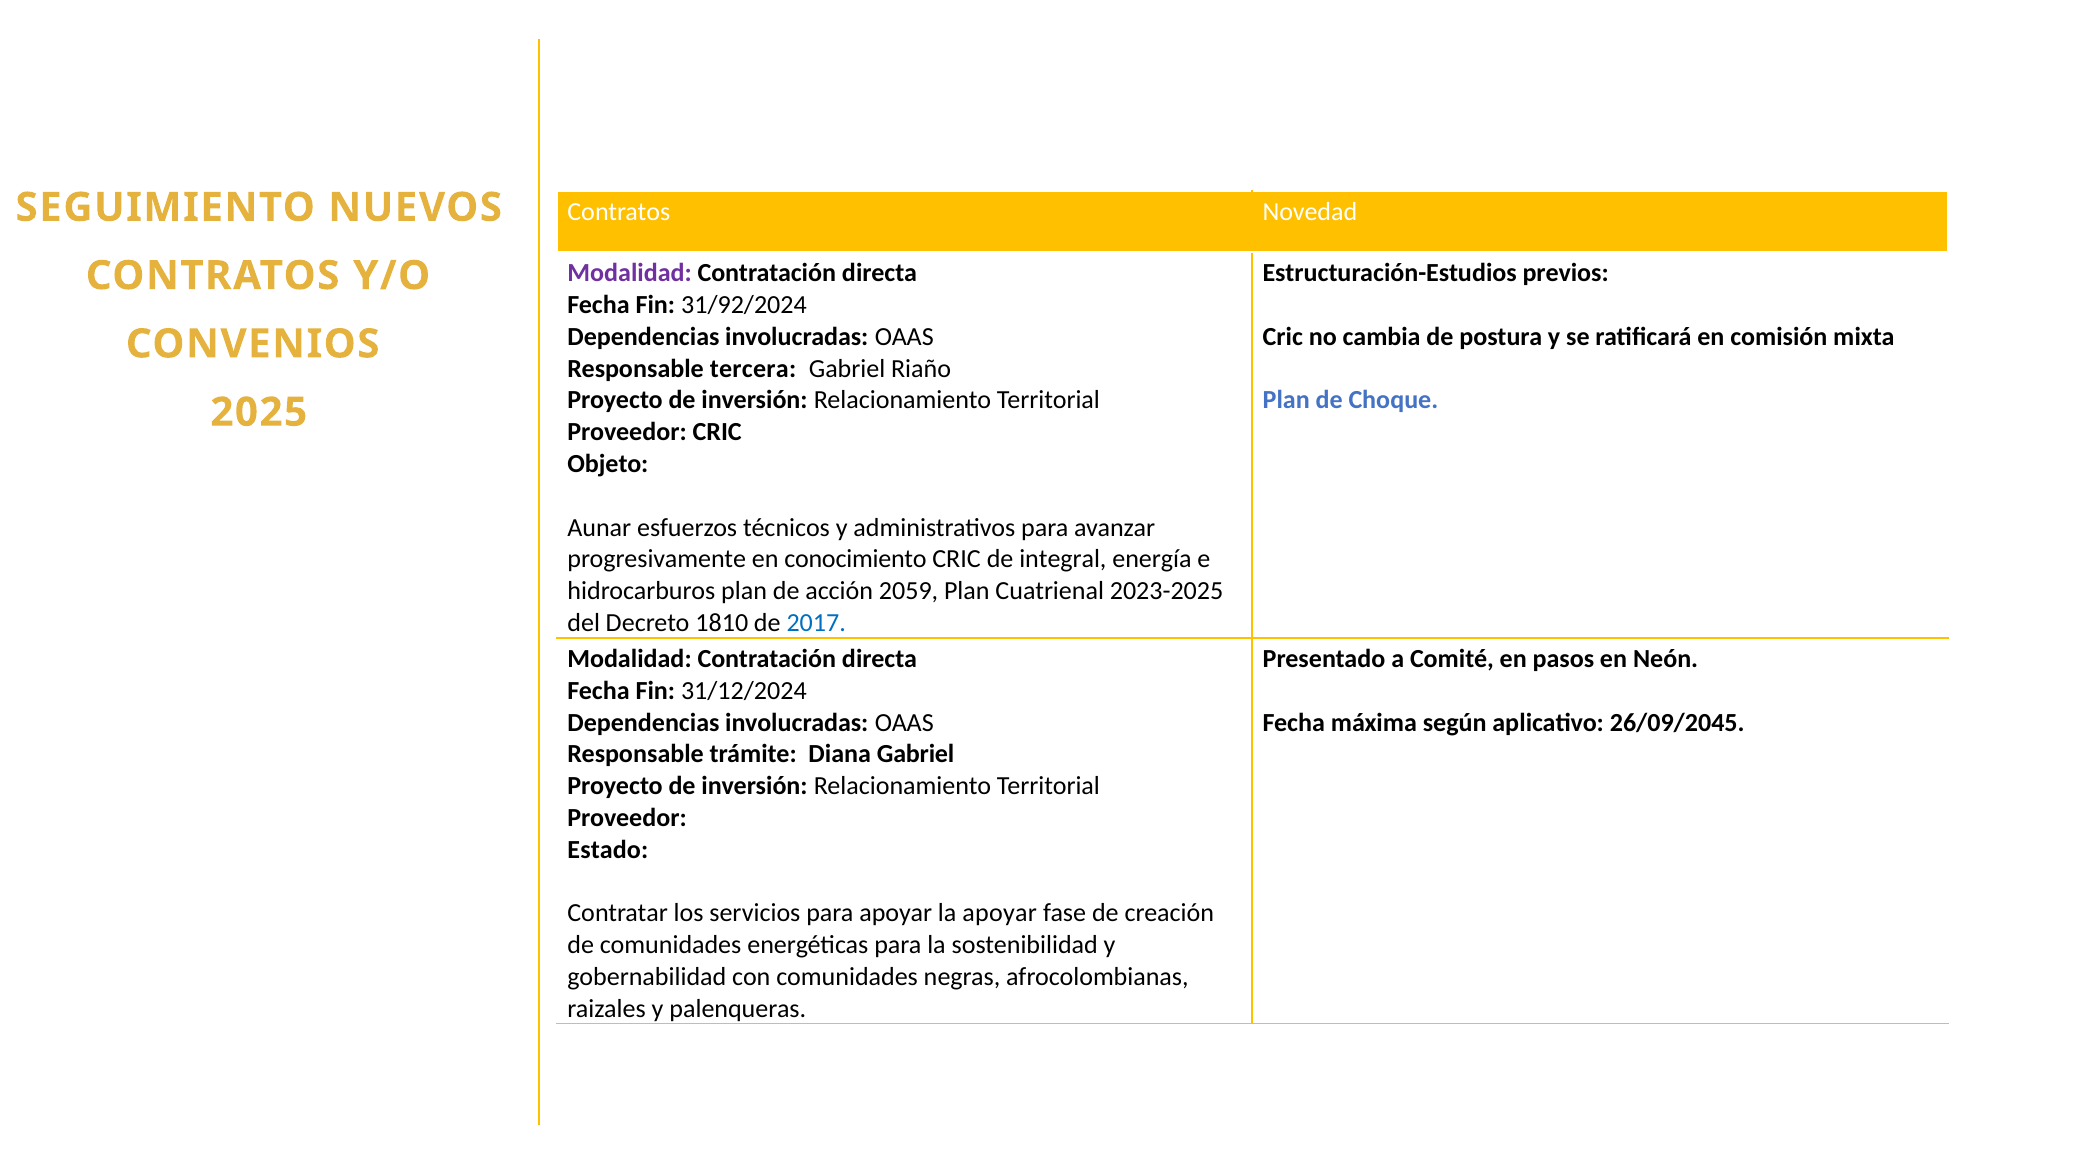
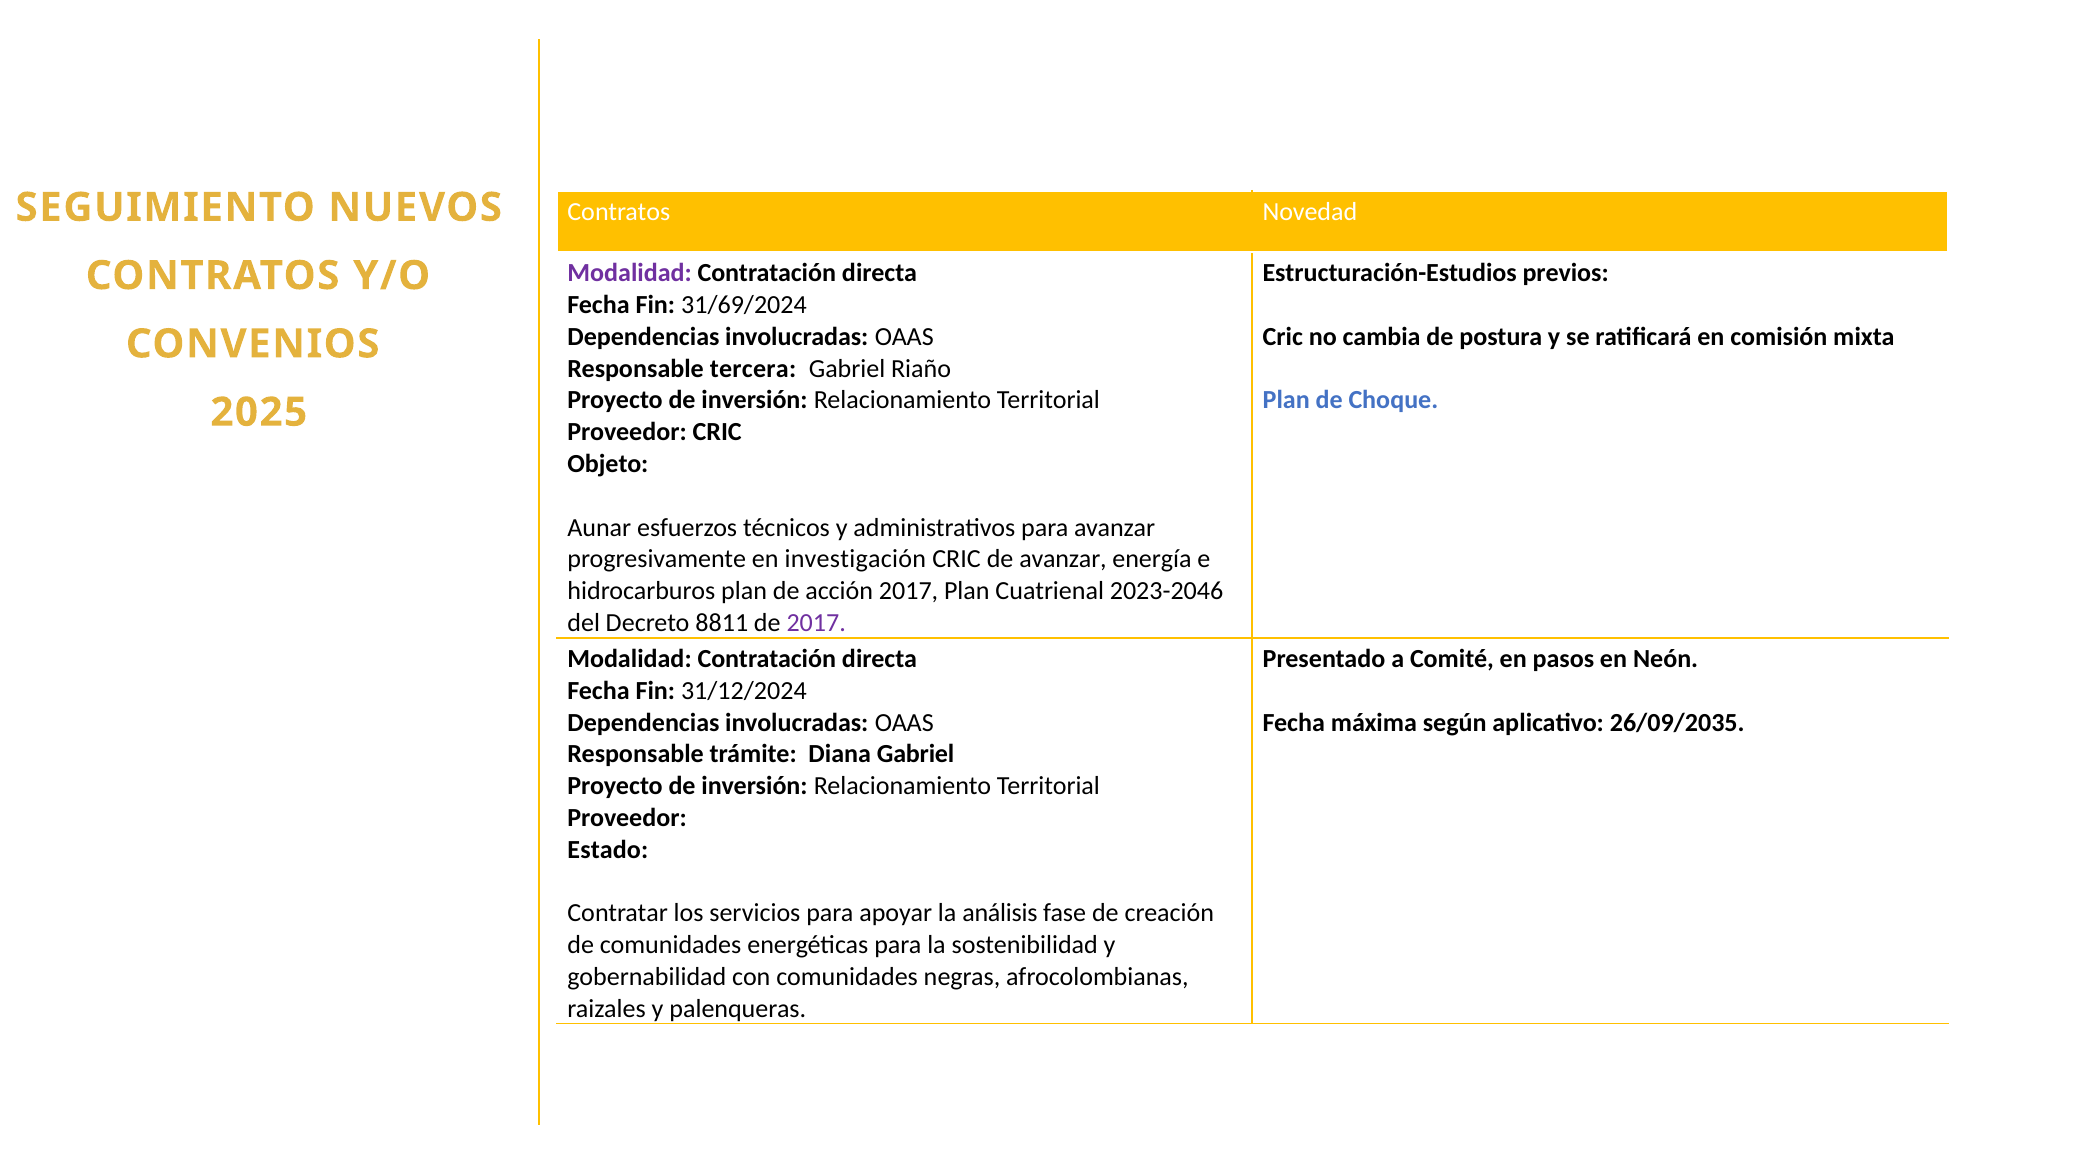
31/92/2024: 31/92/2024 -> 31/69/2024
conocimiento: conocimiento -> investigación
de integral: integral -> avanzar
acción 2059: 2059 -> 2017
2023-2025: 2023-2025 -> 2023-2046
1810: 1810 -> 8811
2017 at (816, 623) colour: blue -> purple
26/09/2045: 26/09/2045 -> 26/09/2035
la apoyar: apoyar -> análisis
